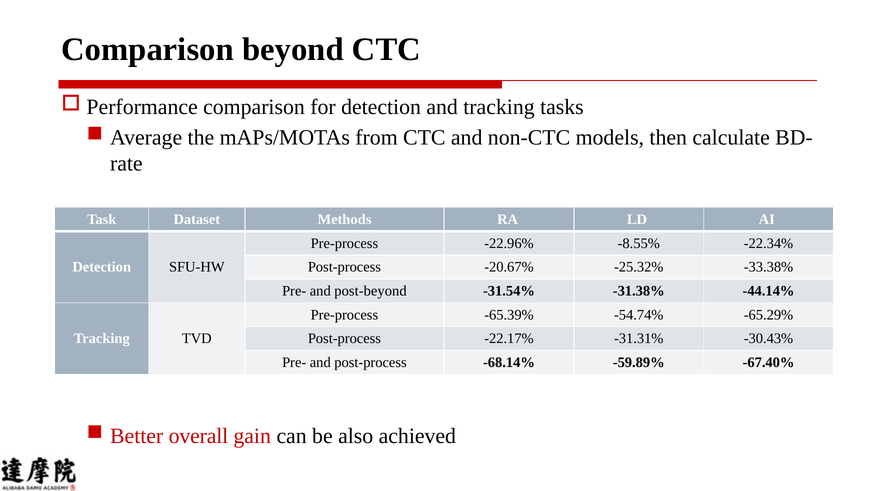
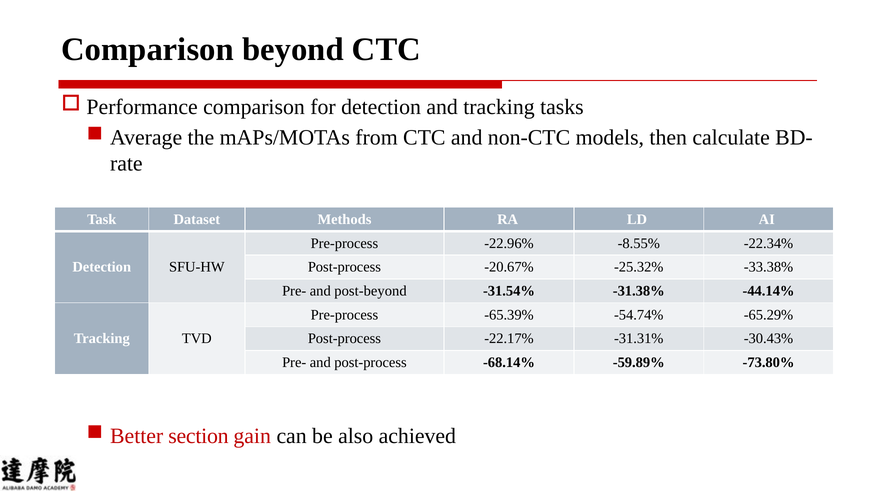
-67.40%: -67.40% -> -73.80%
overall: overall -> section
